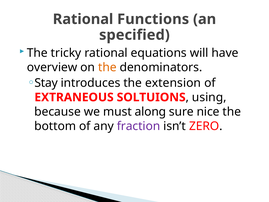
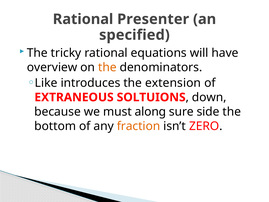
Functions: Functions -> Presenter
Stay: Stay -> Like
using: using -> down
nice: nice -> side
fraction colour: purple -> orange
